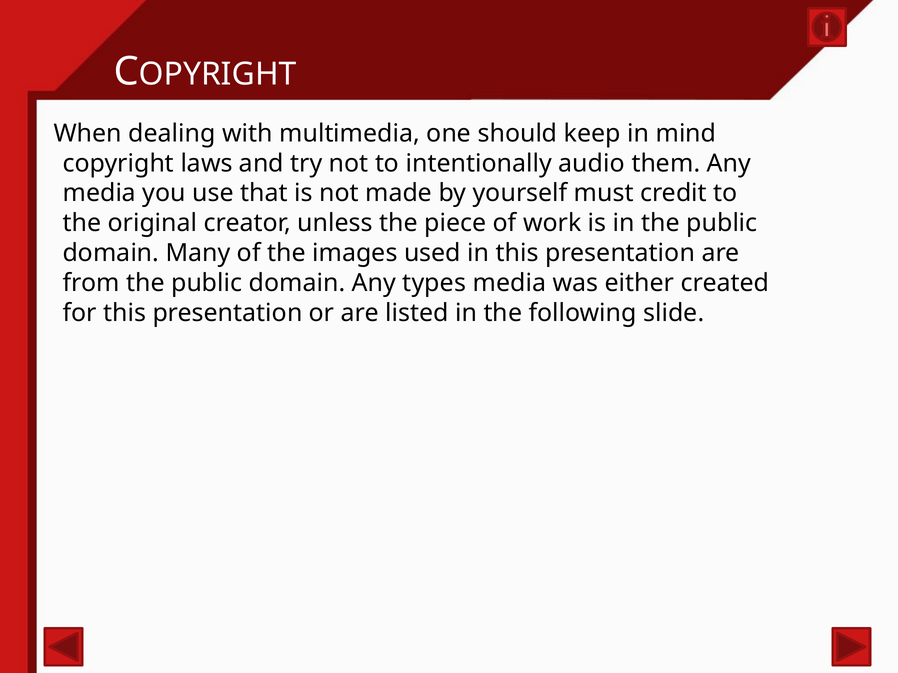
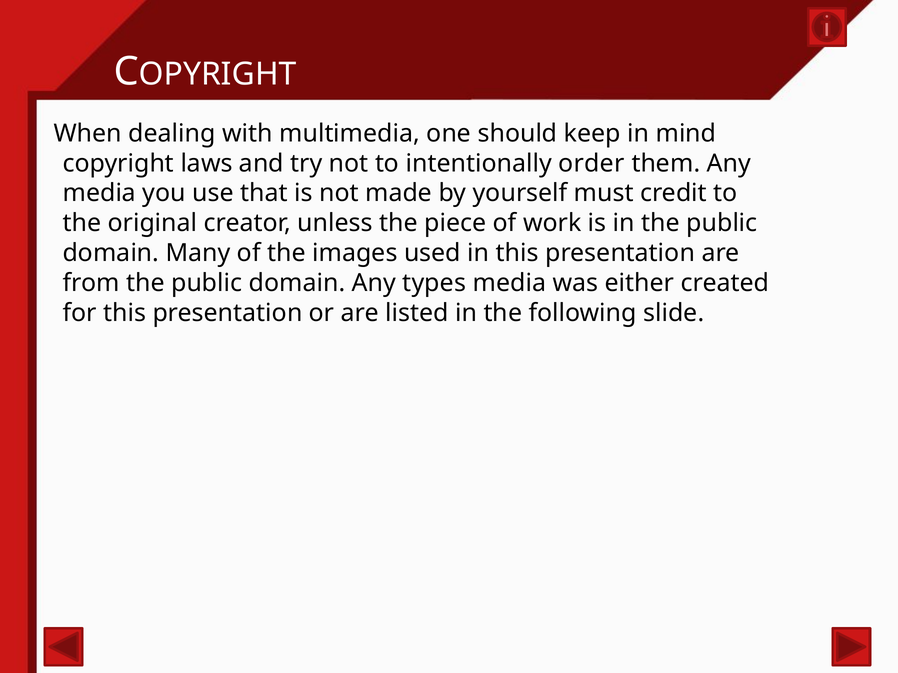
audio: audio -> order
